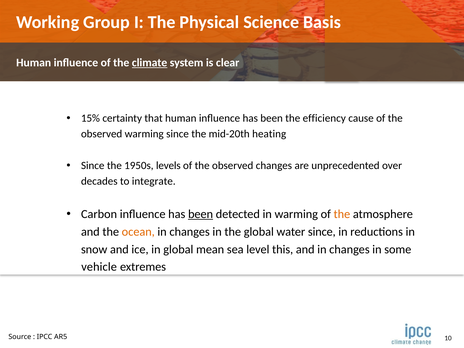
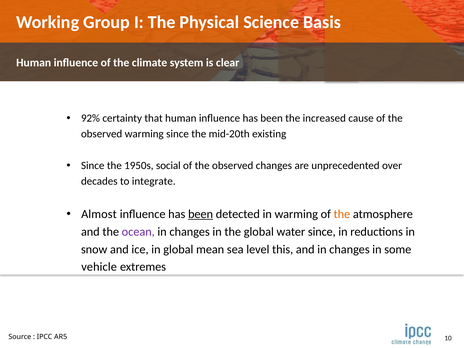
climate underline: present -> none
15%: 15% -> 92%
efficiency: efficiency -> increased
heating: heating -> existing
levels: levels -> social
Carbon: Carbon -> Almost
ocean colour: orange -> purple
